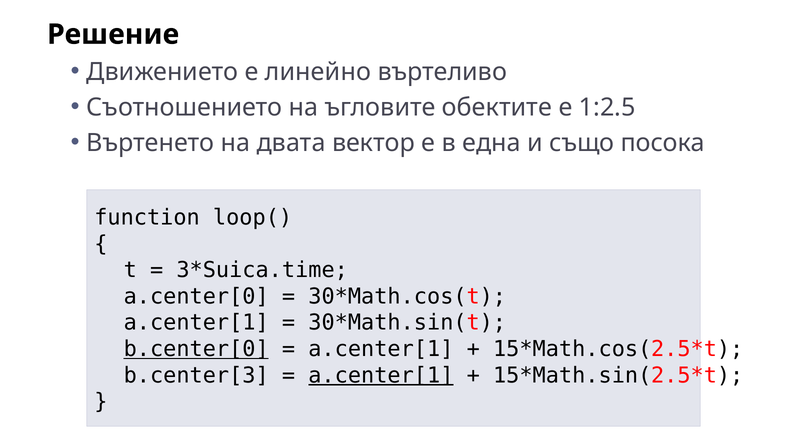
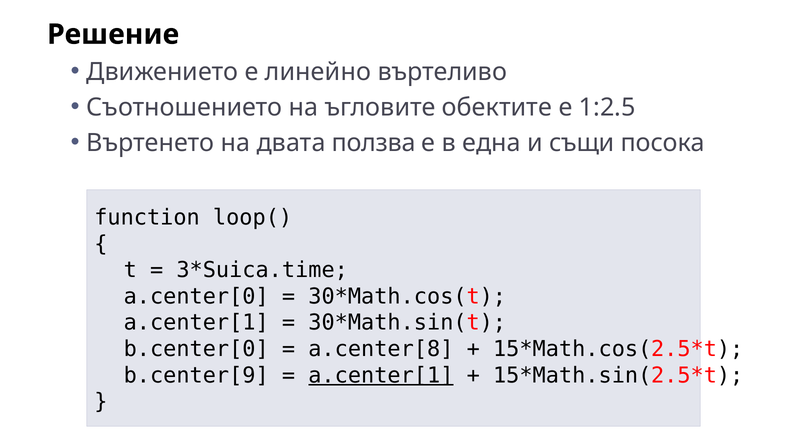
вектор: вектор -> ползва
също: също -> същи
b.center[0 underline: present -> none
a.center[1 at (381, 349): a.center[1 -> a.center[8
b.center[3: b.center[3 -> b.center[9
